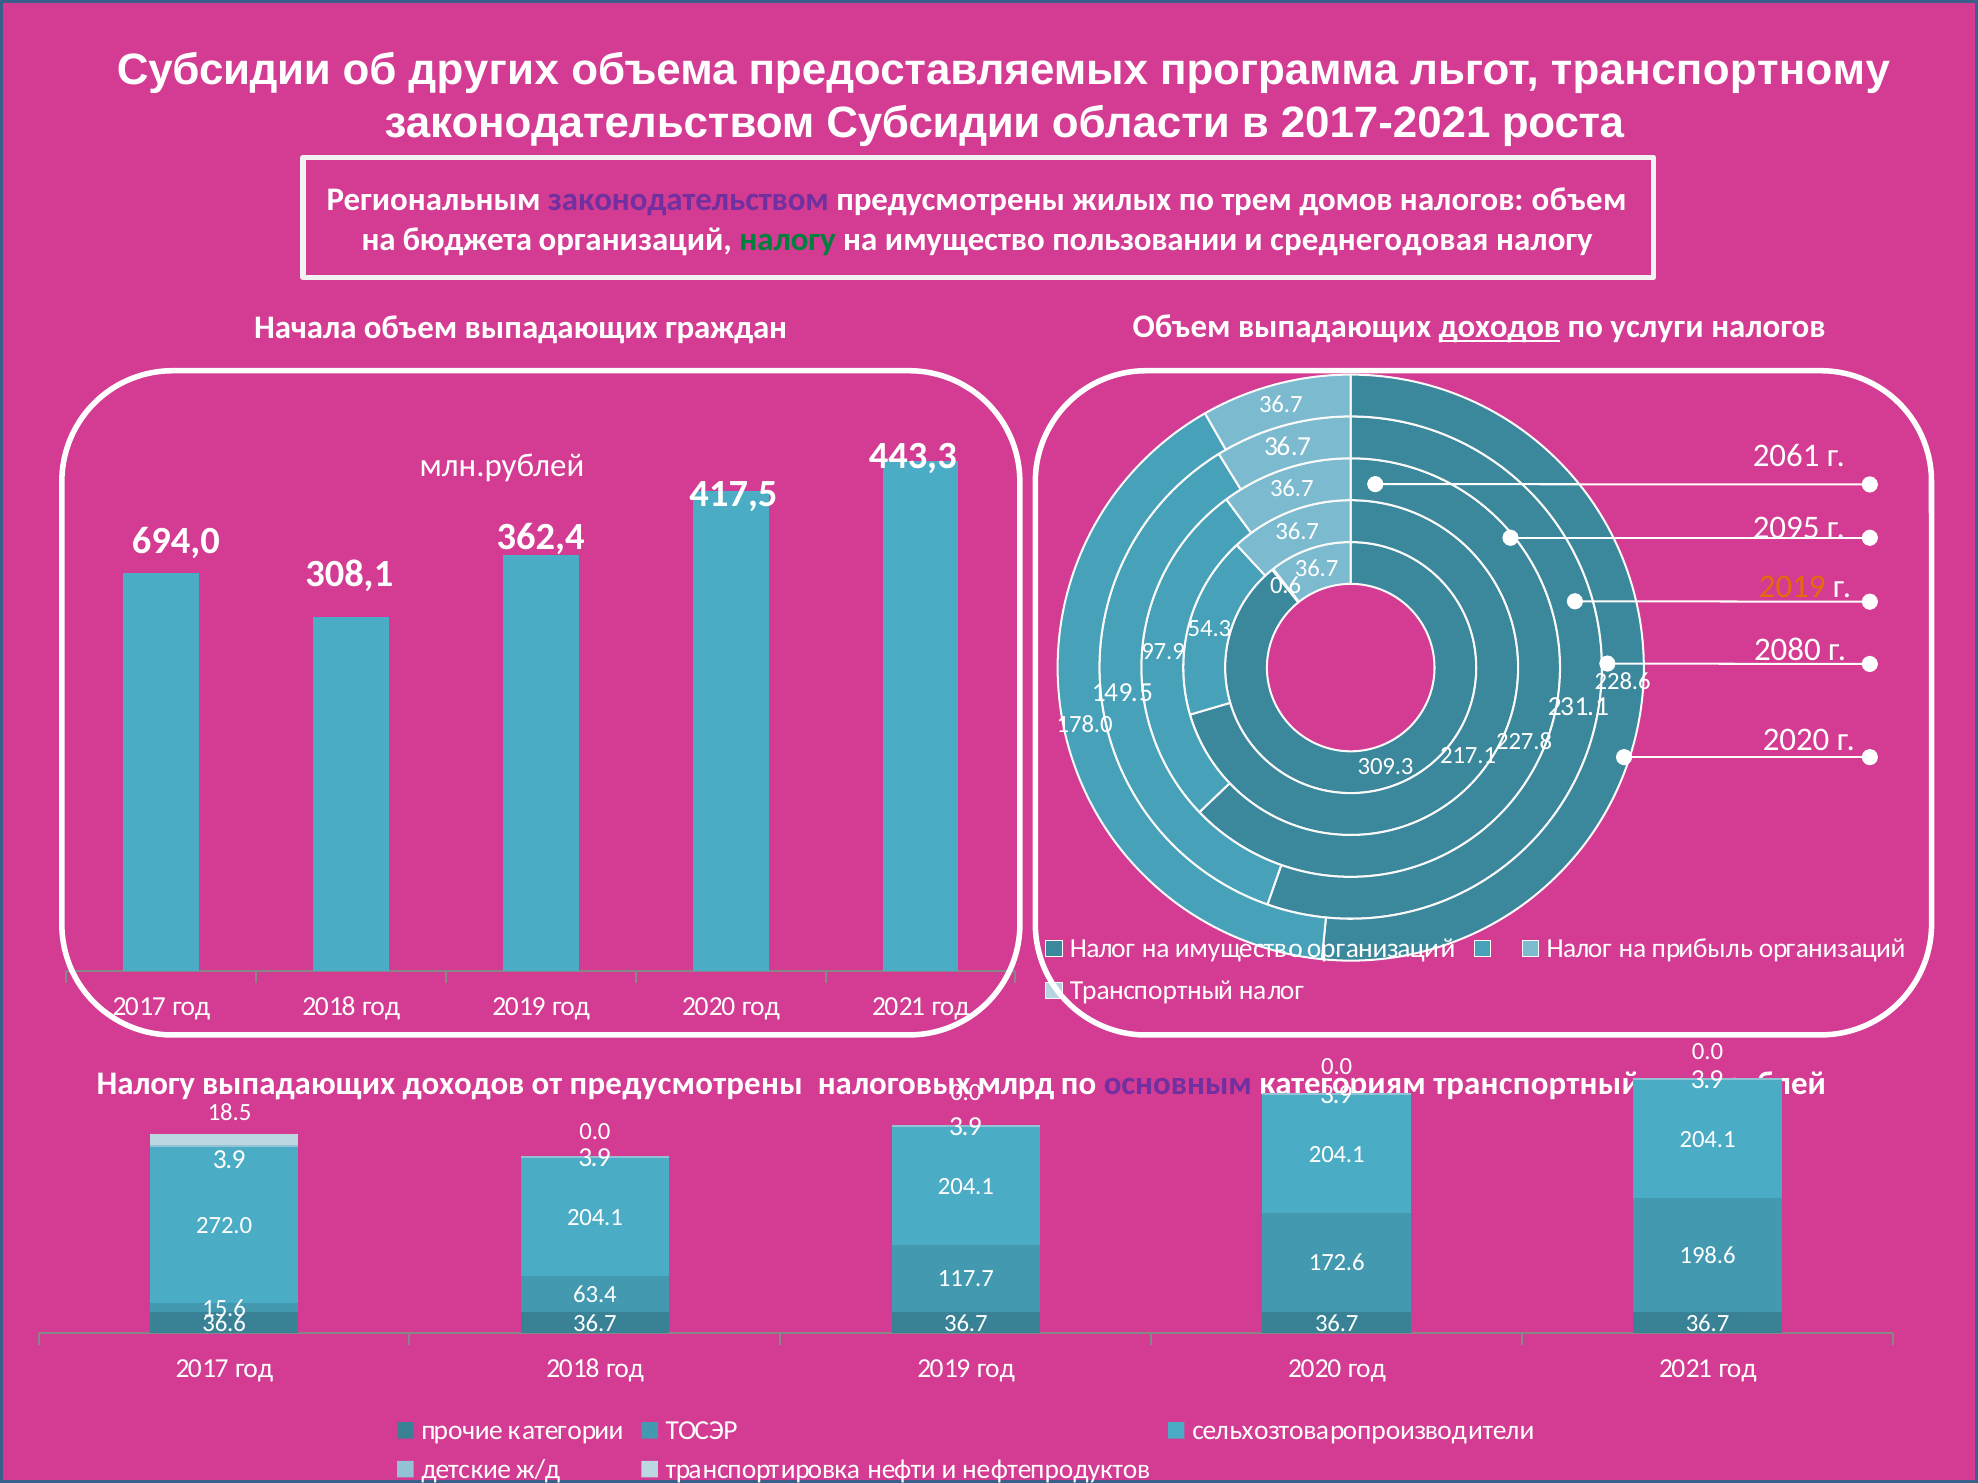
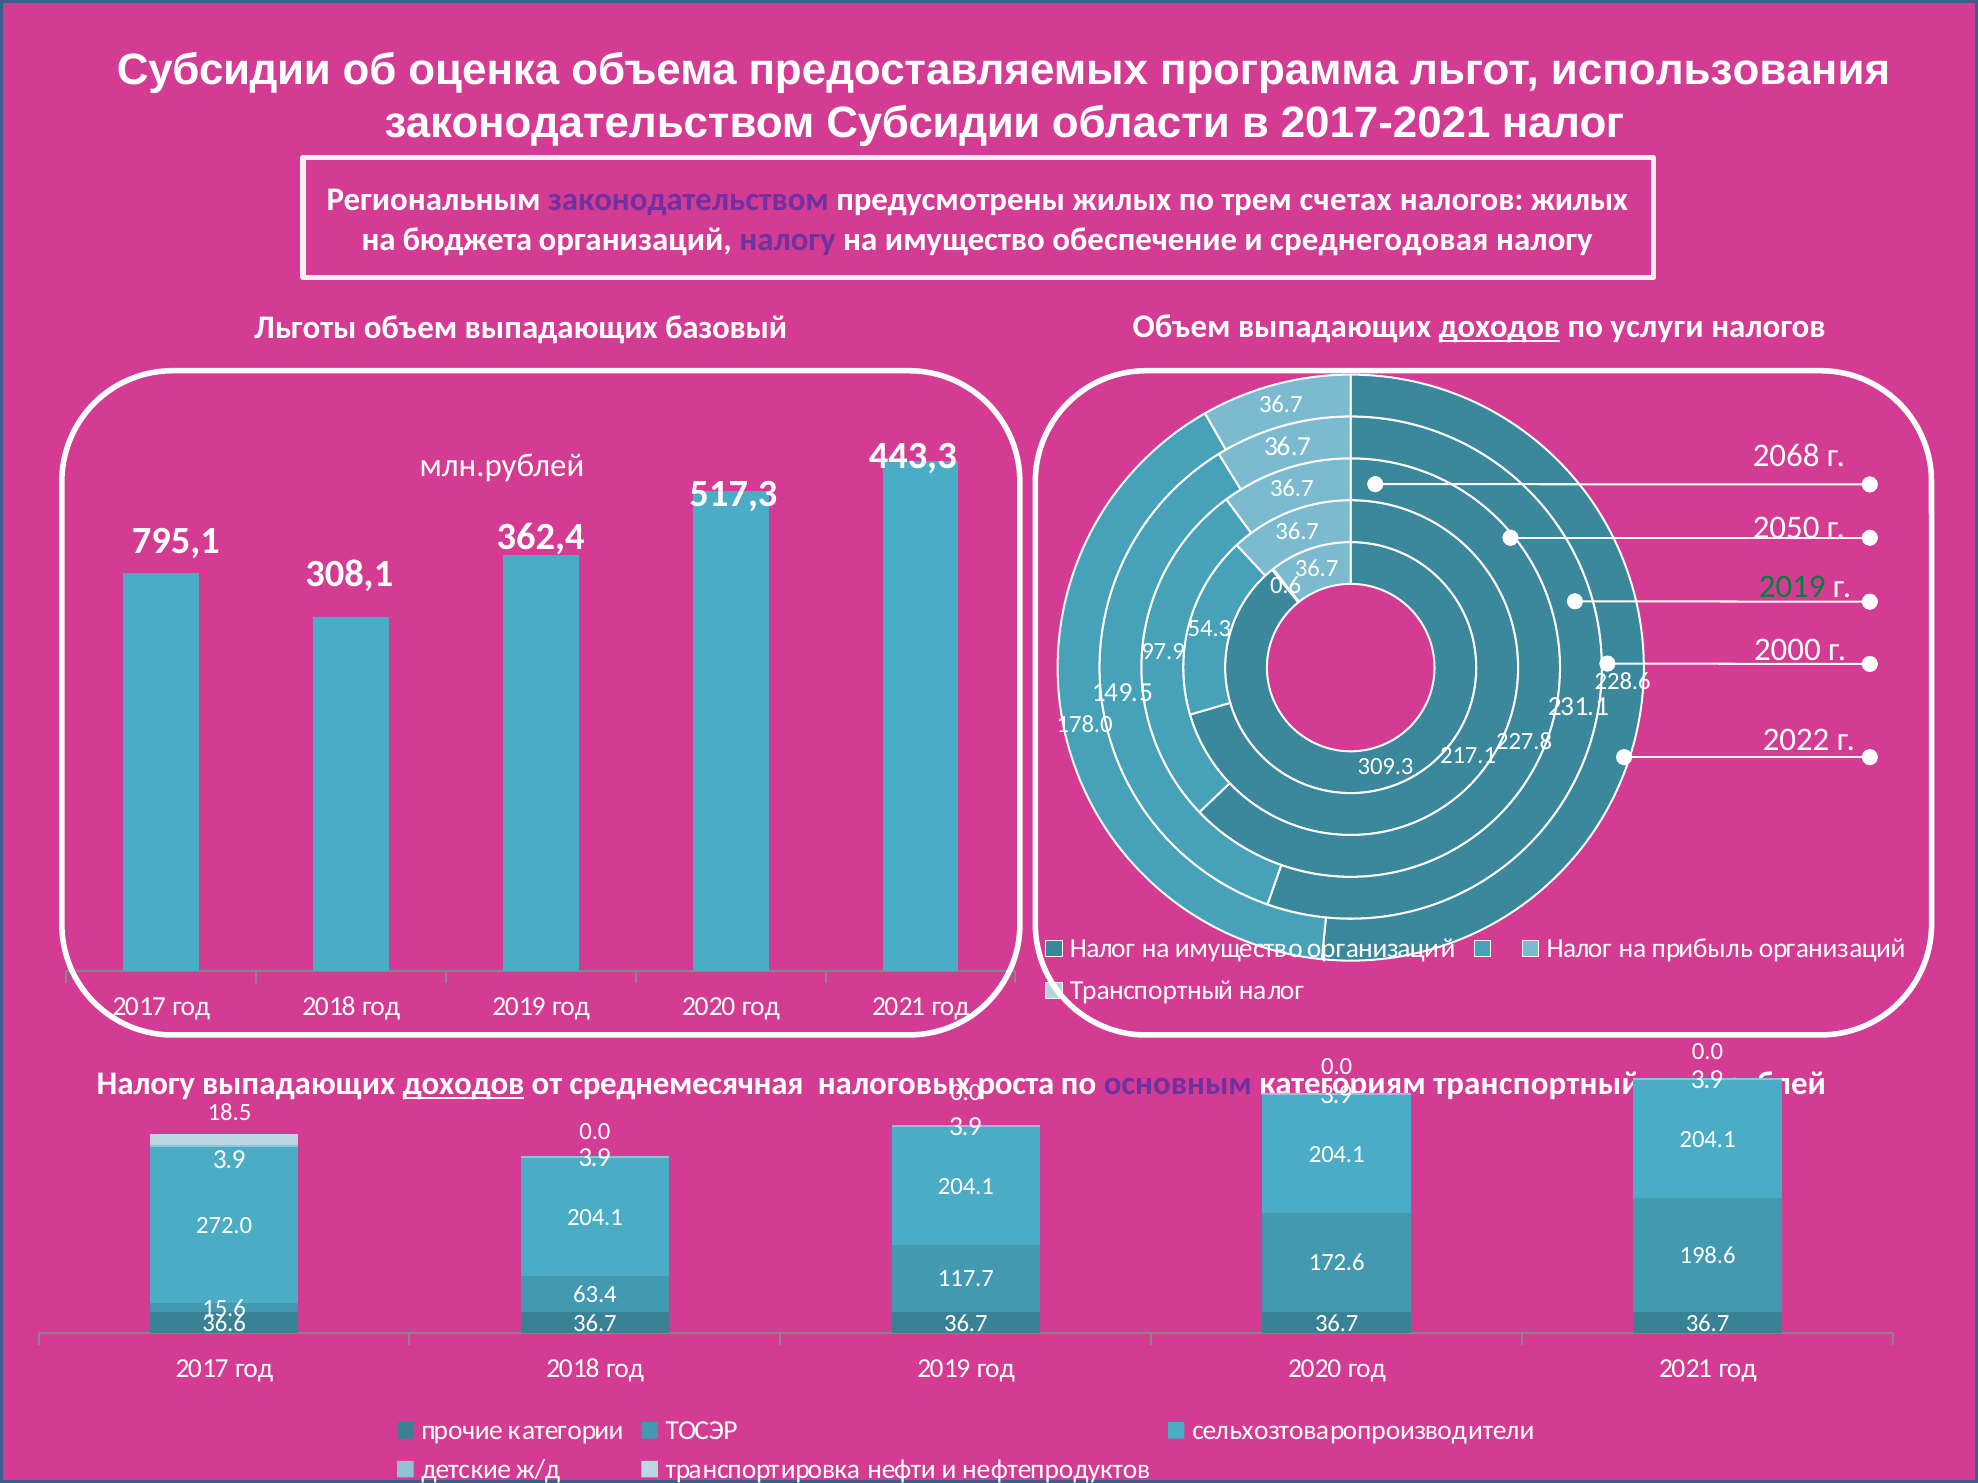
других: других -> оценка
транспортному: транспортному -> использования
2017-2021 роста: роста -> налог
домов: домов -> счетах
налогов объем: объем -> жилых
налогу at (788, 239) colour: green -> purple
пользовании: пользовании -> обеспечение
Начала: Начала -> Льготы
граждан: граждан -> базовый
2061: 2061 -> 2068
417,5: 417,5 -> 517,3
2095: 2095 -> 2050
694,0: 694,0 -> 795,1
2019 at (1792, 587) colour: orange -> green
2080: 2080 -> 2000
2020 at (1796, 740): 2020 -> 2022
доходов at (463, 1084) underline: none -> present
от предусмотрены: предусмотрены -> среднемесячная
млрд: млрд -> роста
